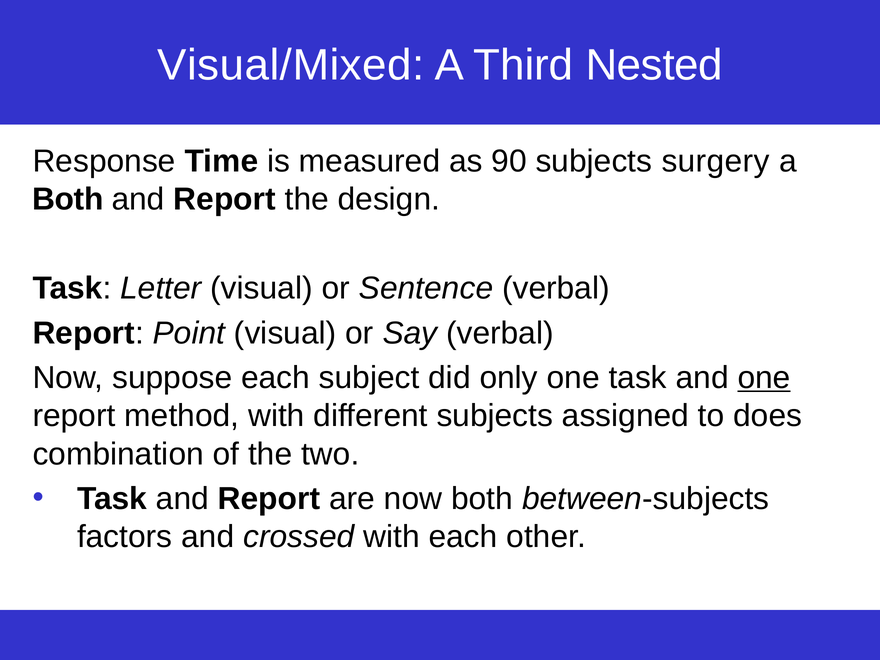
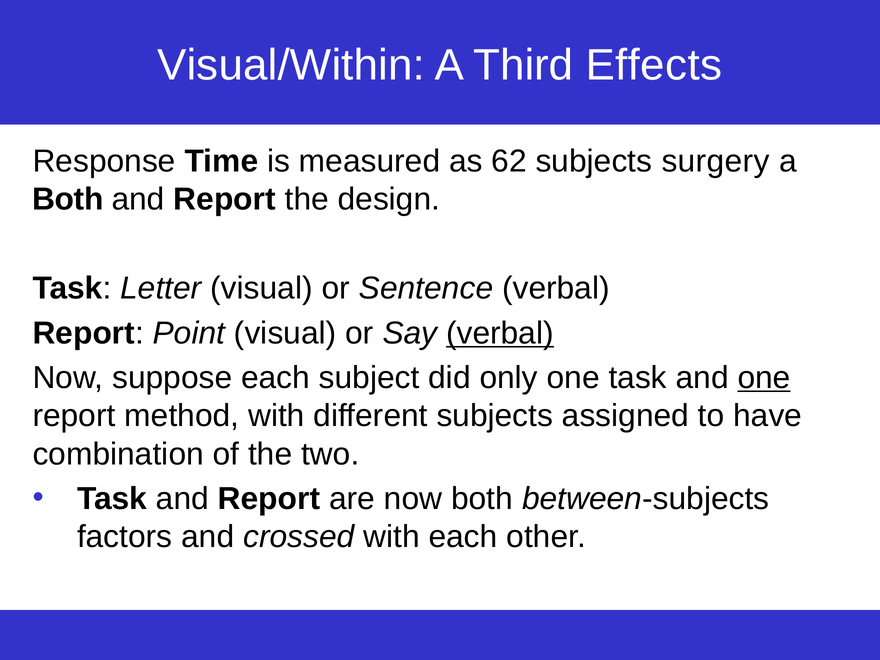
Visual/Mixed: Visual/Mixed -> Visual/Within
Nested: Nested -> Effects
90: 90 -> 62
verbal at (500, 333) underline: none -> present
does: does -> have
